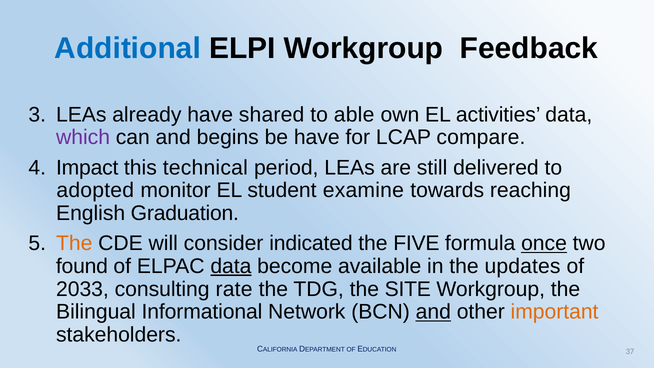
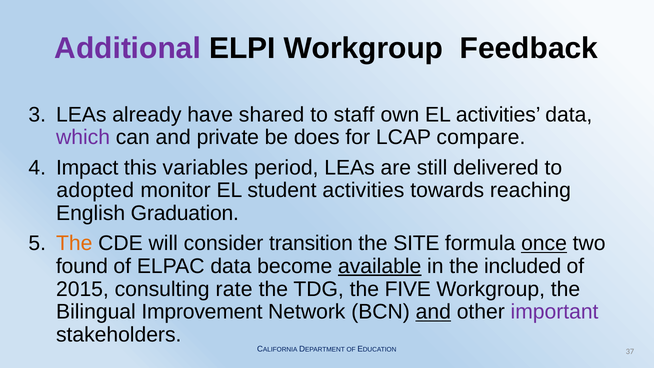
Additional colour: blue -> purple
able: able -> staff
begins: begins -> private
be have: have -> does
technical: technical -> variables
student examine: examine -> activities
indicated: indicated -> transition
FIVE: FIVE -> SITE
data at (231, 266) underline: present -> none
available underline: none -> present
updates: updates -> included
2033: 2033 -> 2015
SITE: SITE -> FIVE
Informational: Informational -> Improvement
important colour: orange -> purple
